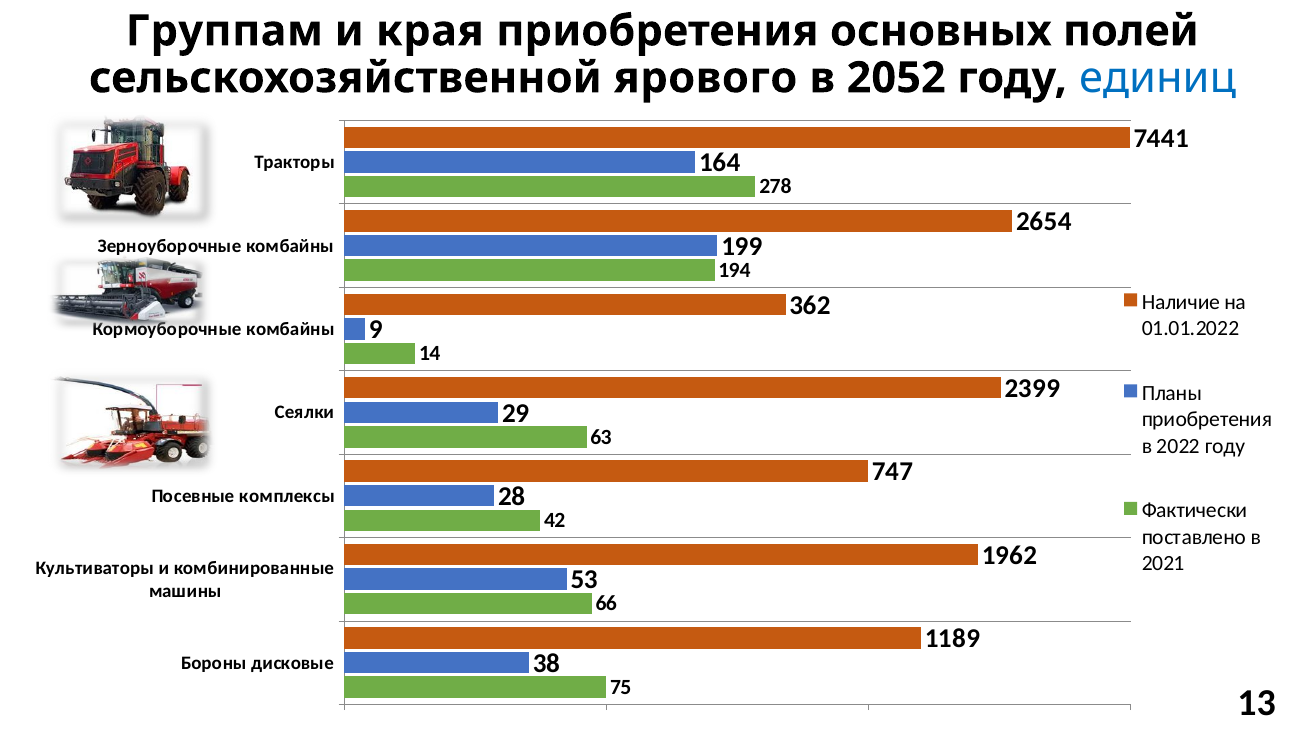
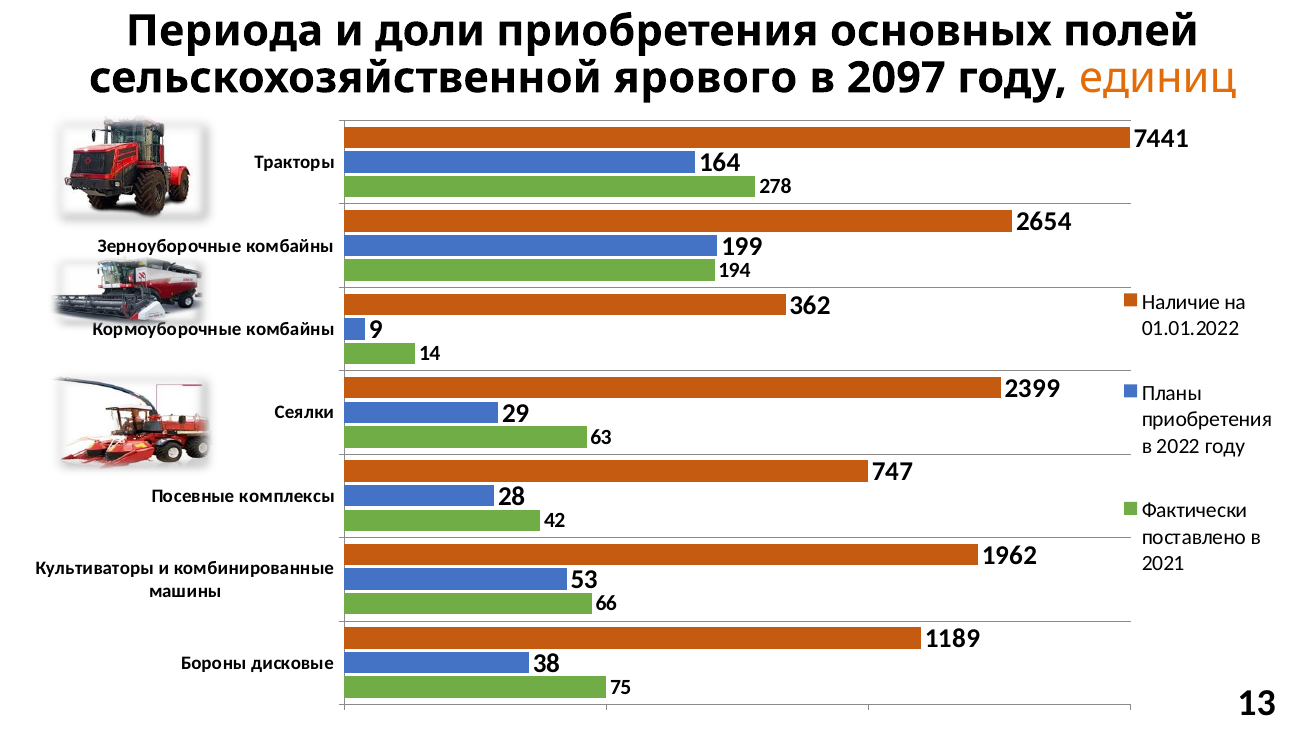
Группам: Группам -> Периода
края: края -> доли
2052: 2052 -> 2097
единиц colour: blue -> orange
